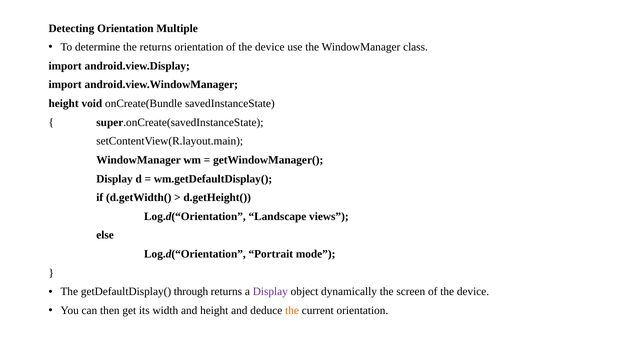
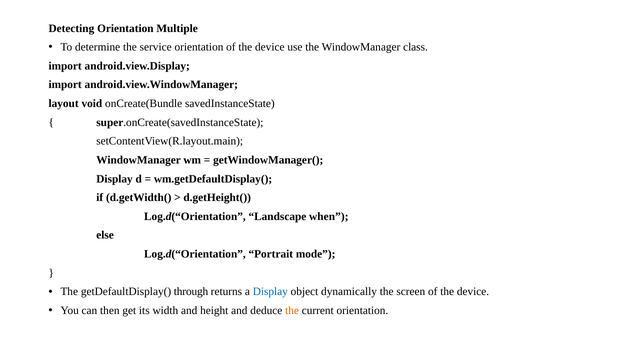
the returns: returns -> service
height at (64, 104): height -> layout
views: views -> when
Display at (270, 292) colour: purple -> blue
